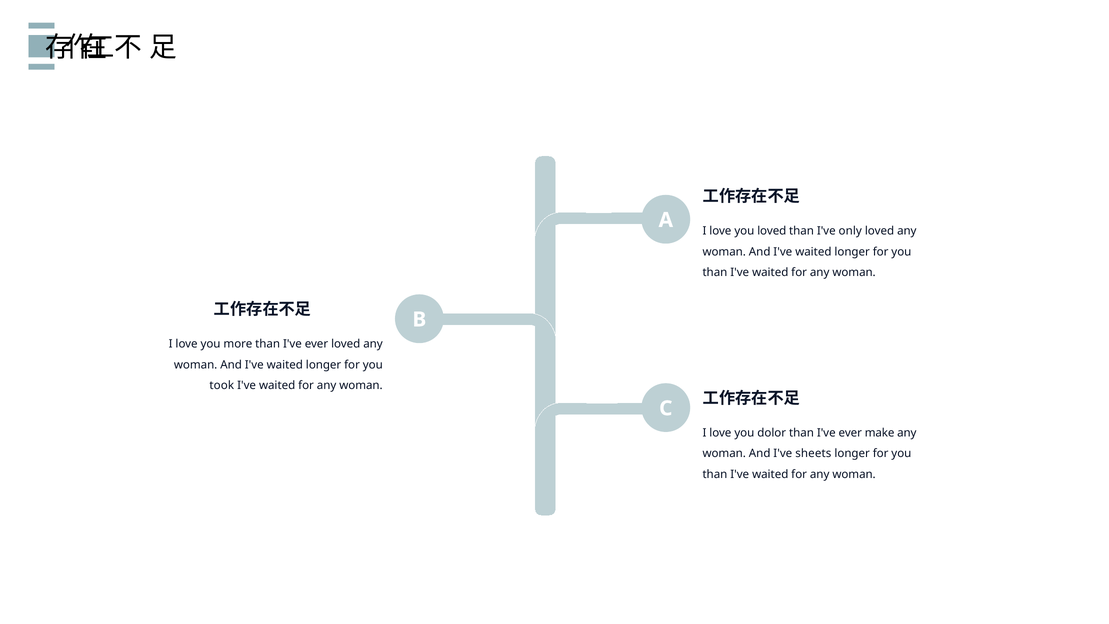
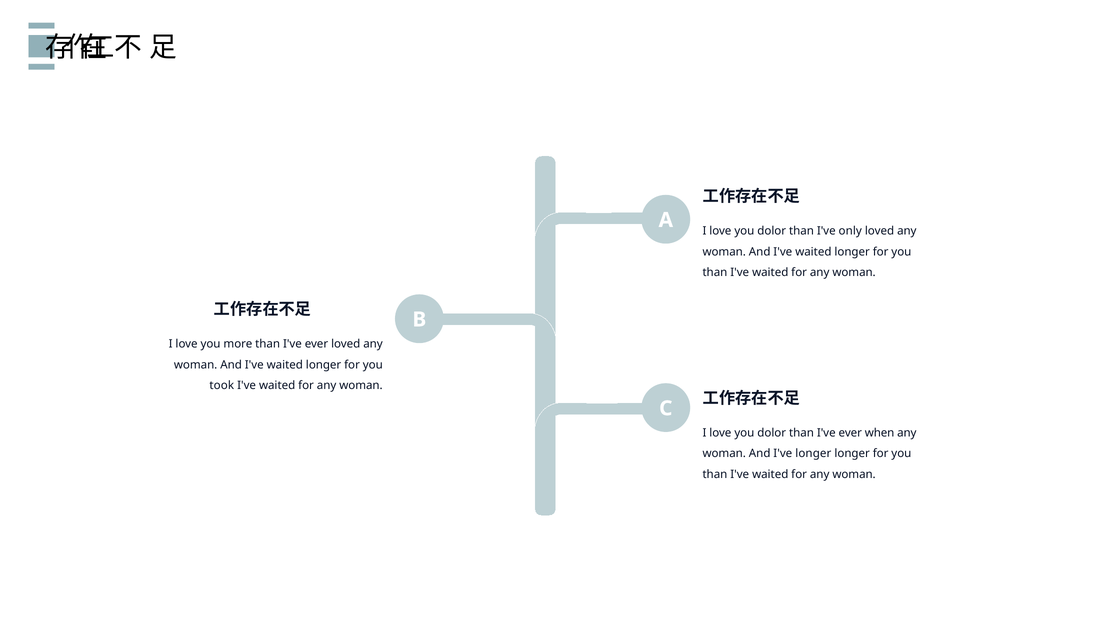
loved at (772, 231): loved -> dolor
make: make -> when
I've sheets: sheets -> longer
